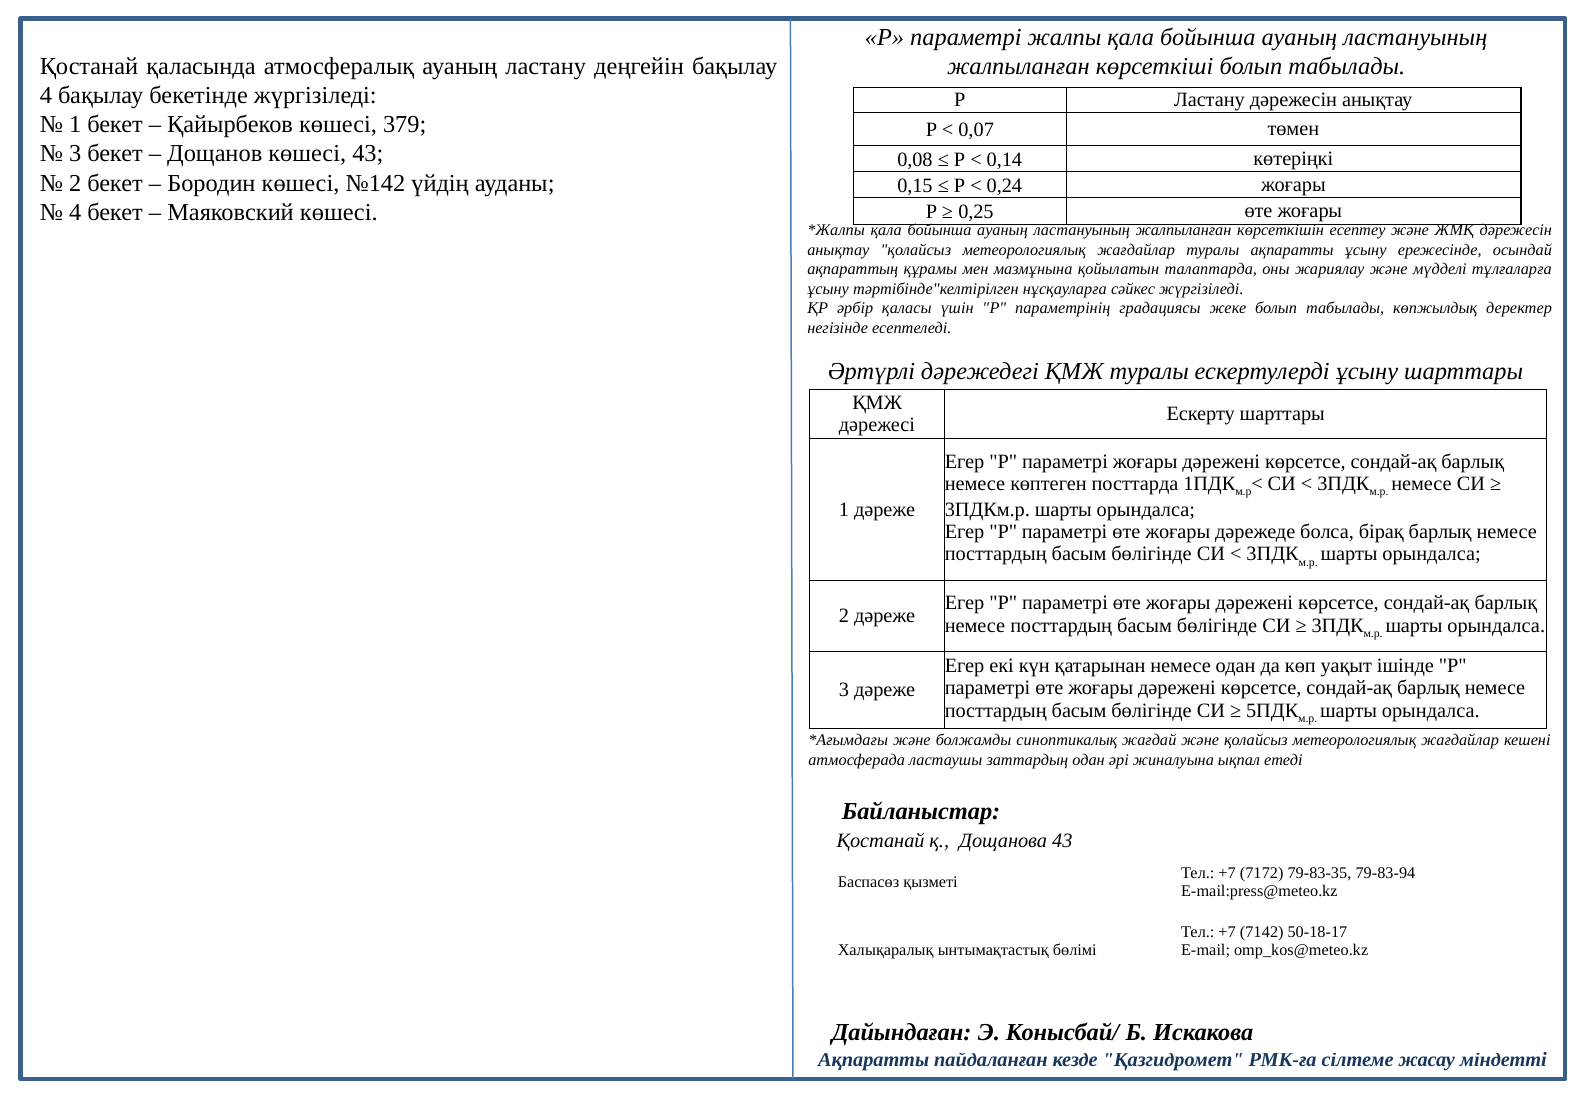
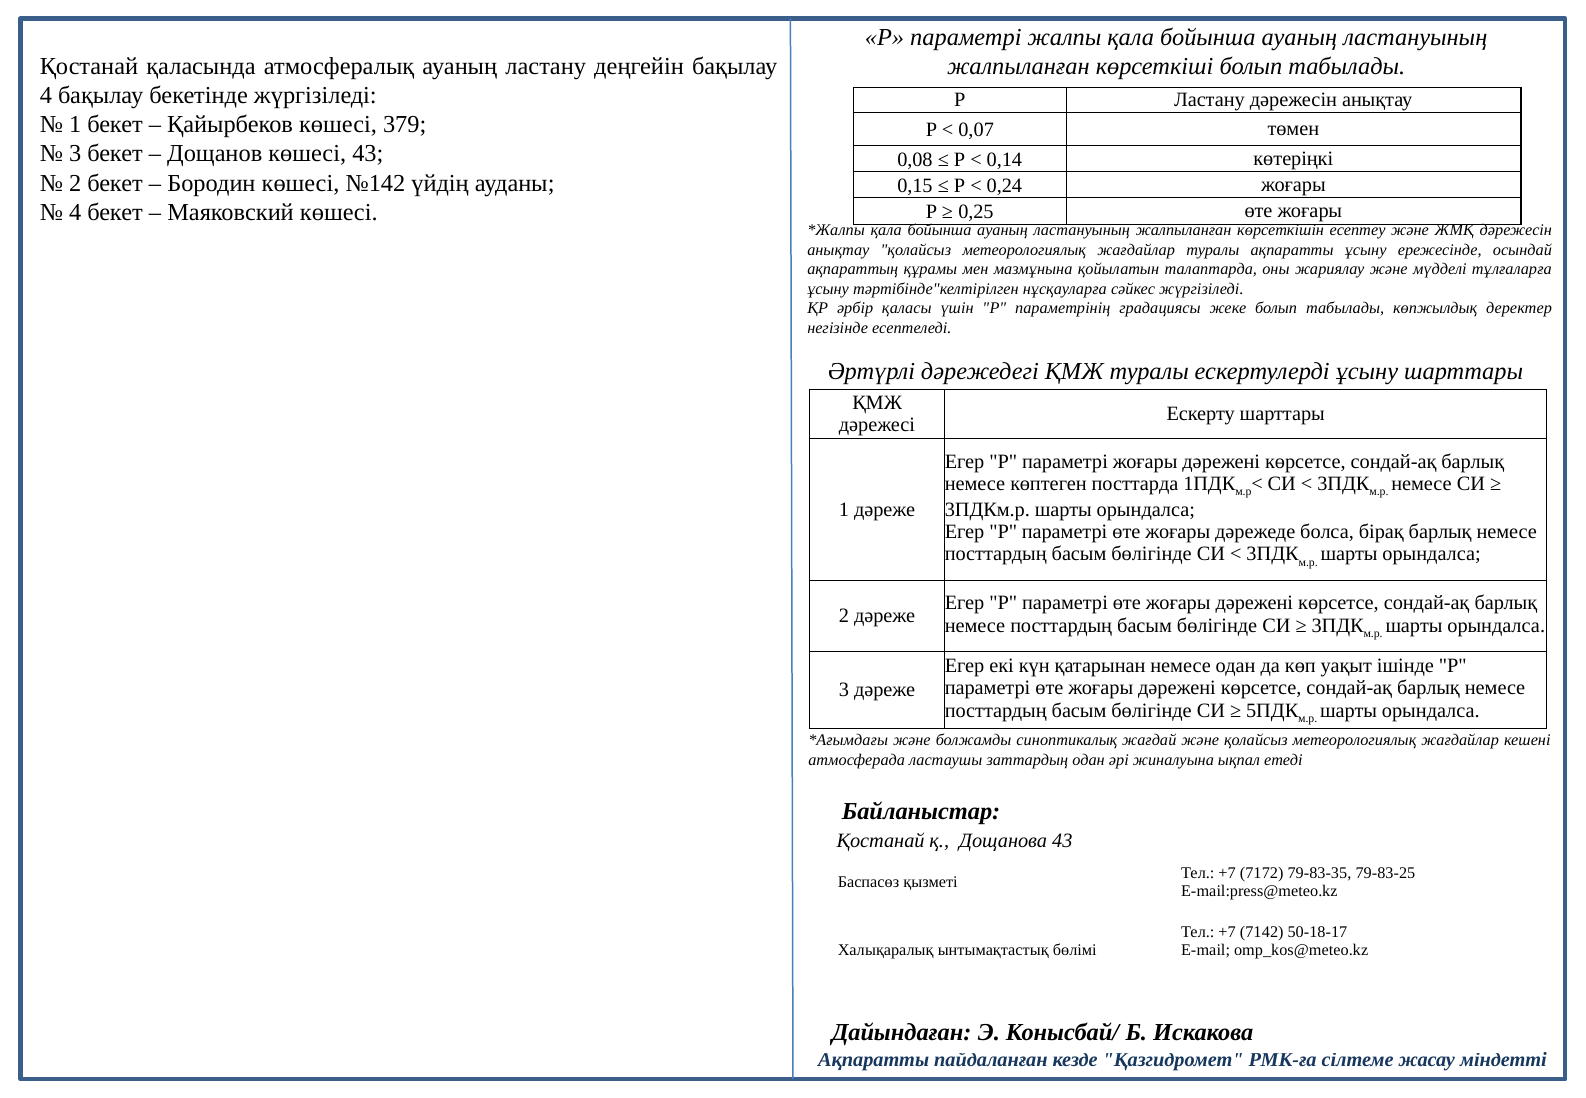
79-83-94: 79-83-94 -> 79-83-25
